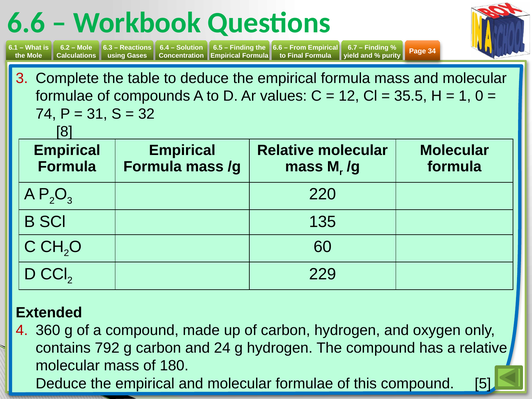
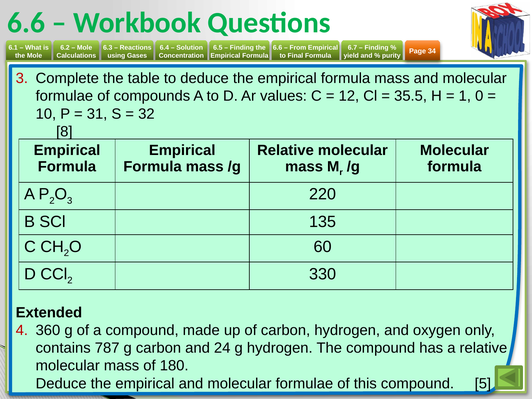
74: 74 -> 10
229: 229 -> 330
792: 792 -> 787
